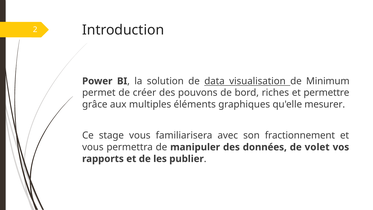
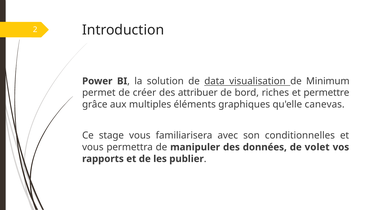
pouvons: pouvons -> attribuer
mesurer: mesurer -> canevas
fractionnement: fractionnement -> conditionnelles
